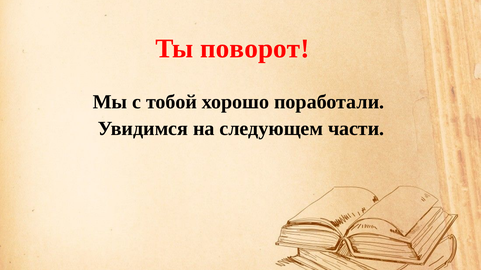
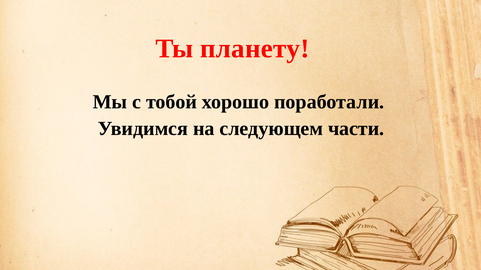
поворот: поворот -> планету
